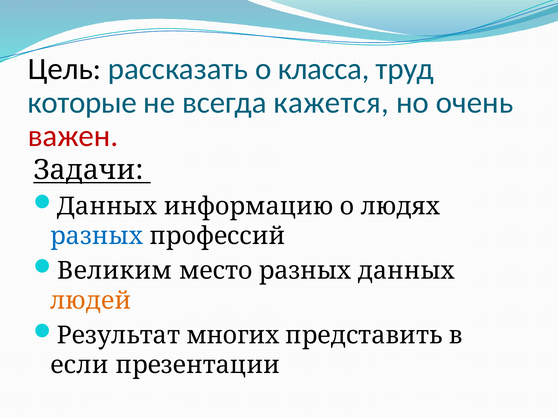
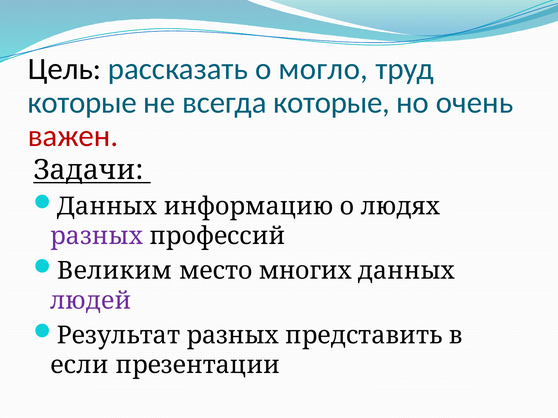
класса: класса -> могло
всегда кажется: кажется -> которые
разных at (97, 236) colour: blue -> purple
место разных: разных -> многих
людей colour: orange -> purple
Результат многих: многих -> разных
